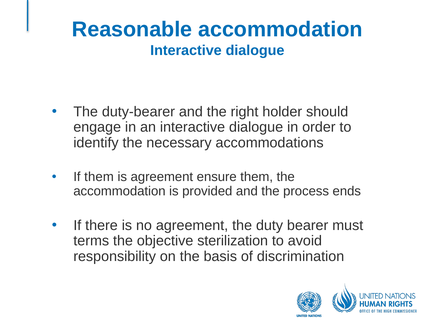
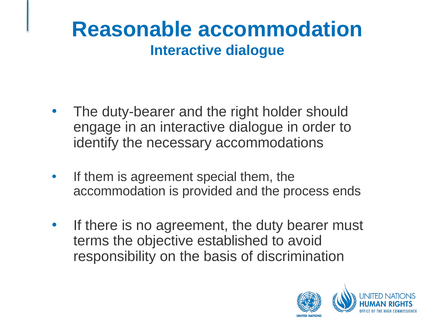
ensure: ensure -> special
sterilization: sterilization -> established
